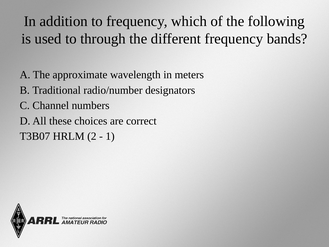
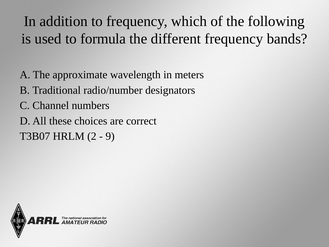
through: through -> formula
1: 1 -> 9
